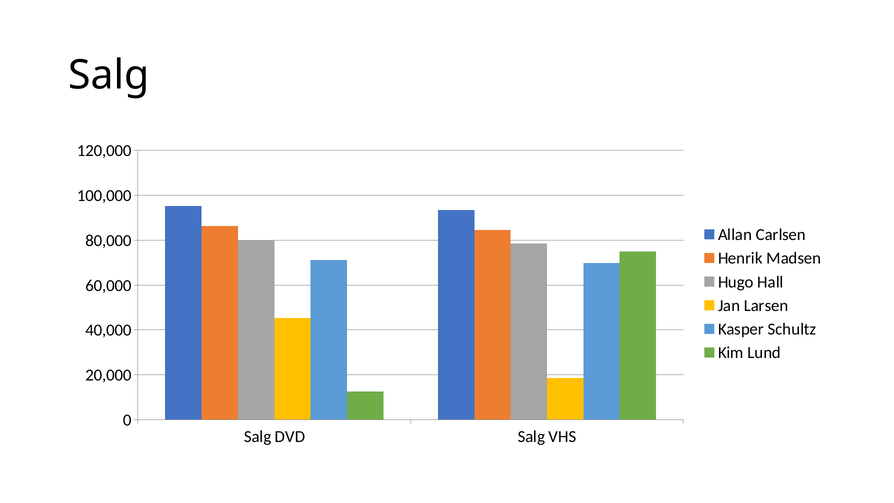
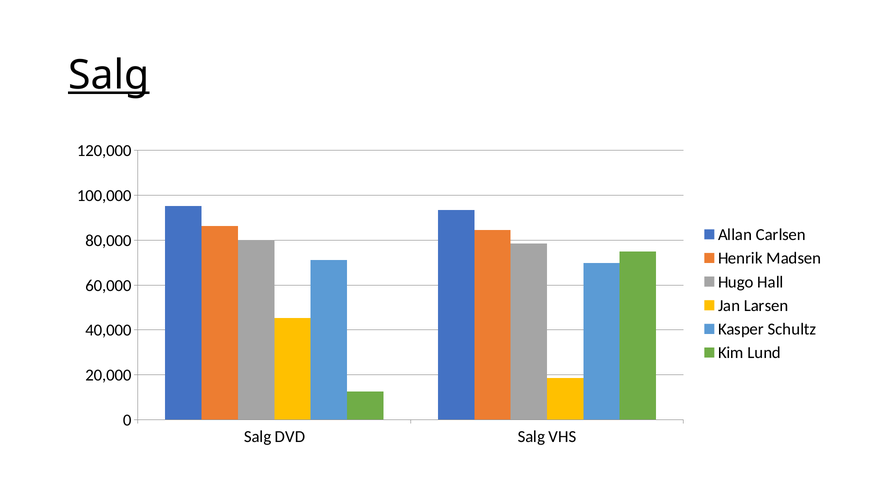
Salg at (109, 75) underline: none -> present
